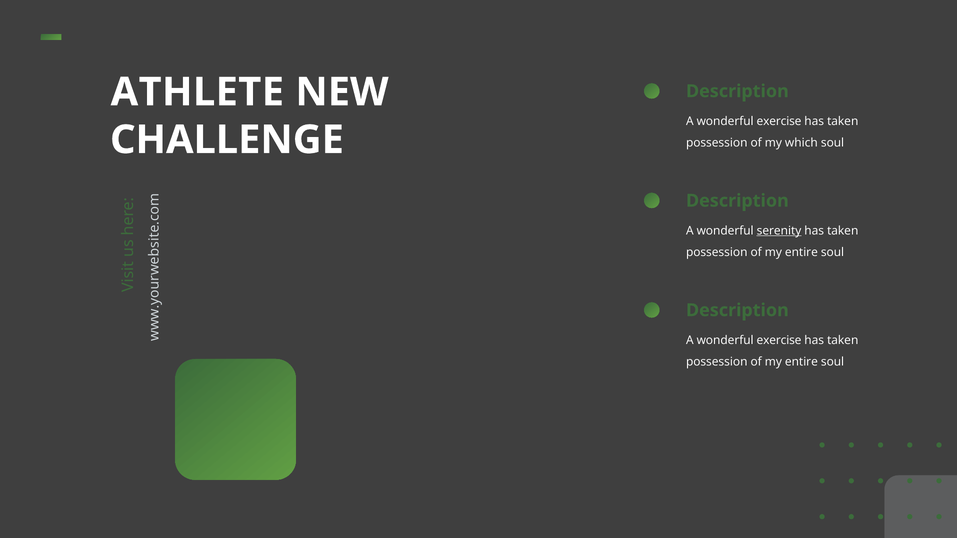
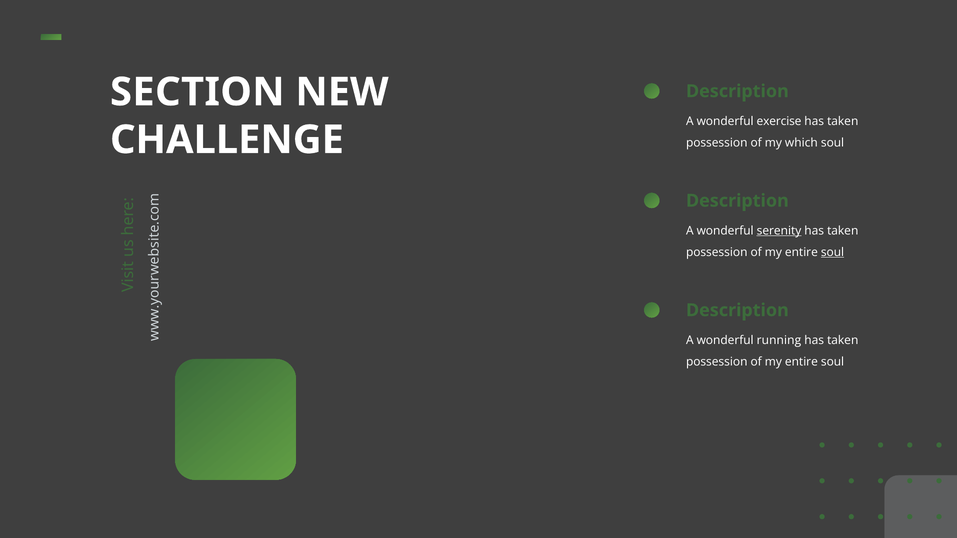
ATHLETE: ATHLETE -> SECTION
soul at (833, 252) underline: none -> present
exercise at (779, 340): exercise -> running
